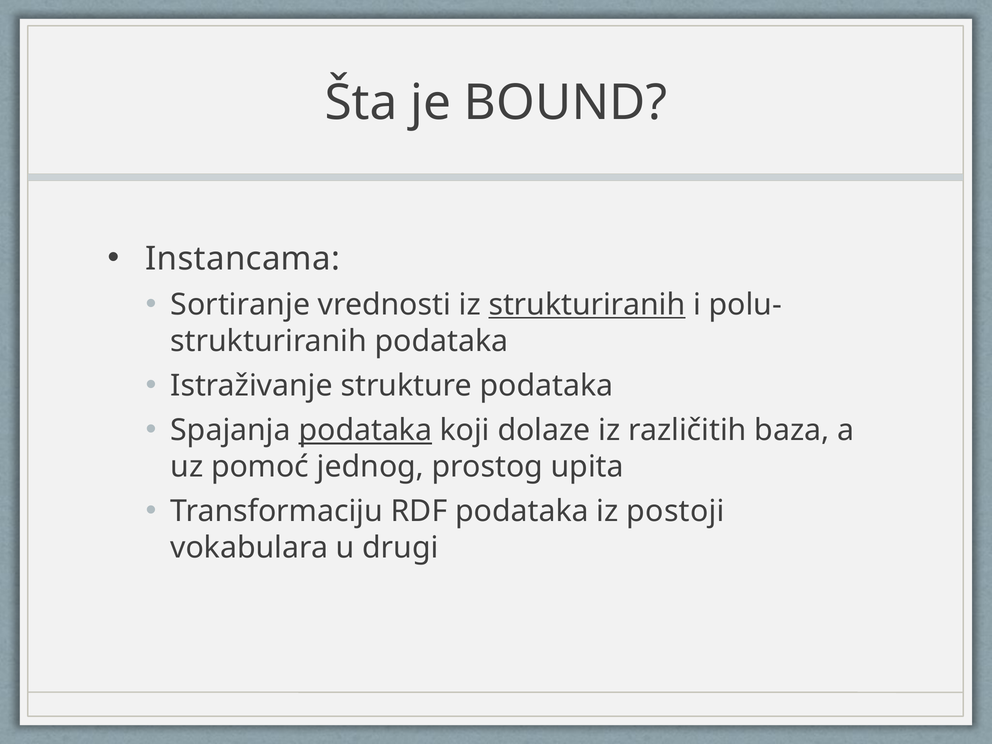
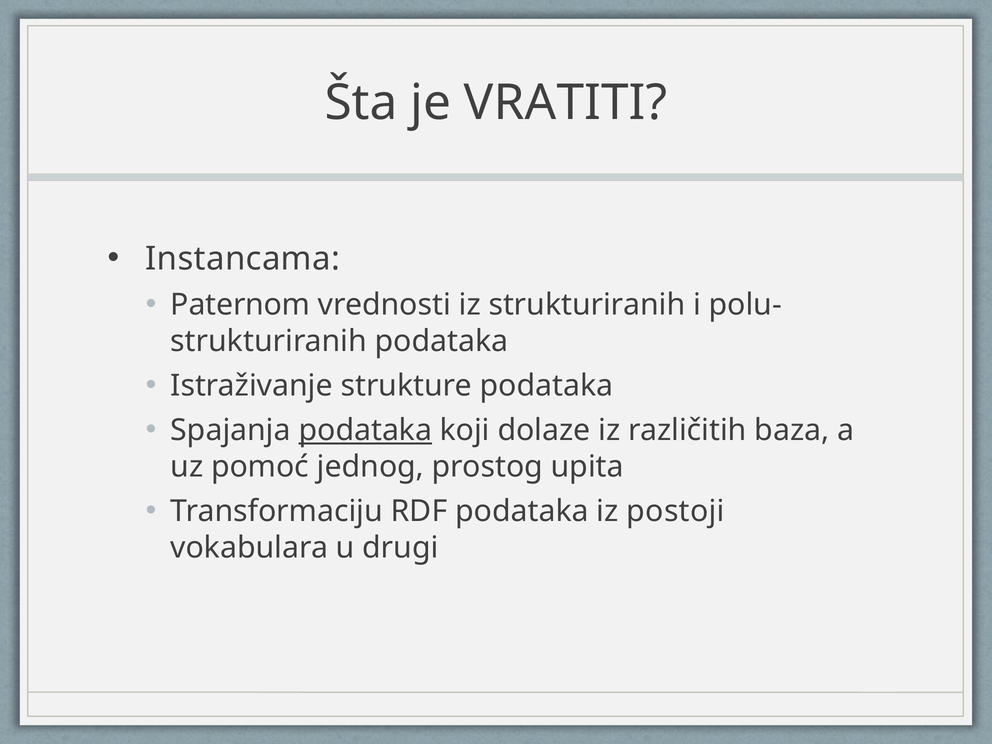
BOUND: BOUND -> VRATITI
Sortiranje: Sortiranje -> Paternom
strukturiranih at (587, 305) underline: present -> none
